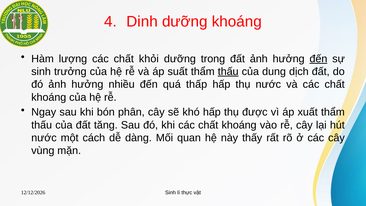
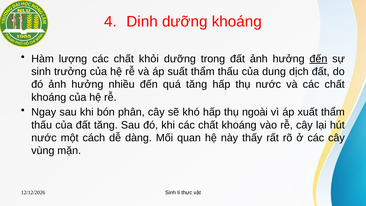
thấu at (228, 72) underline: present -> none
quá thấp: thấp -> tăng
được: được -> ngoài
